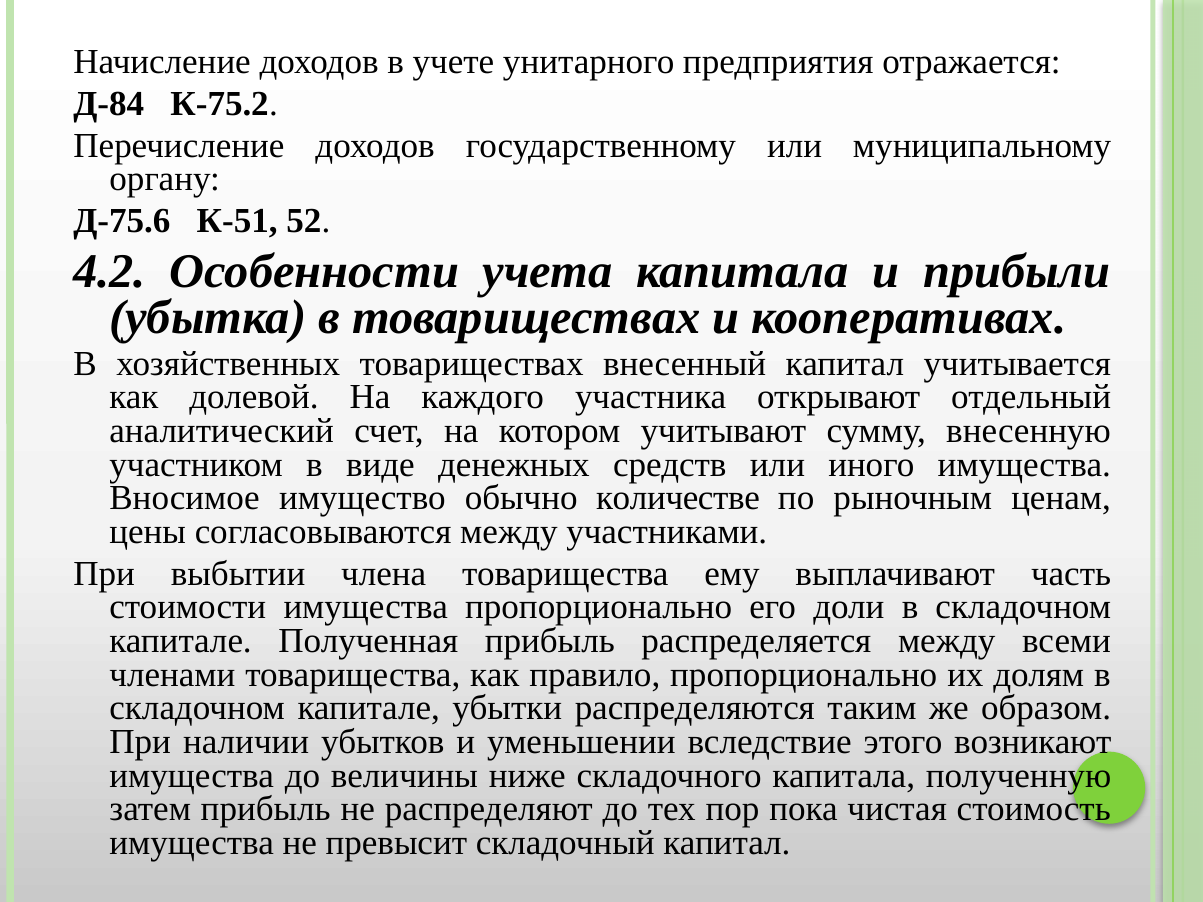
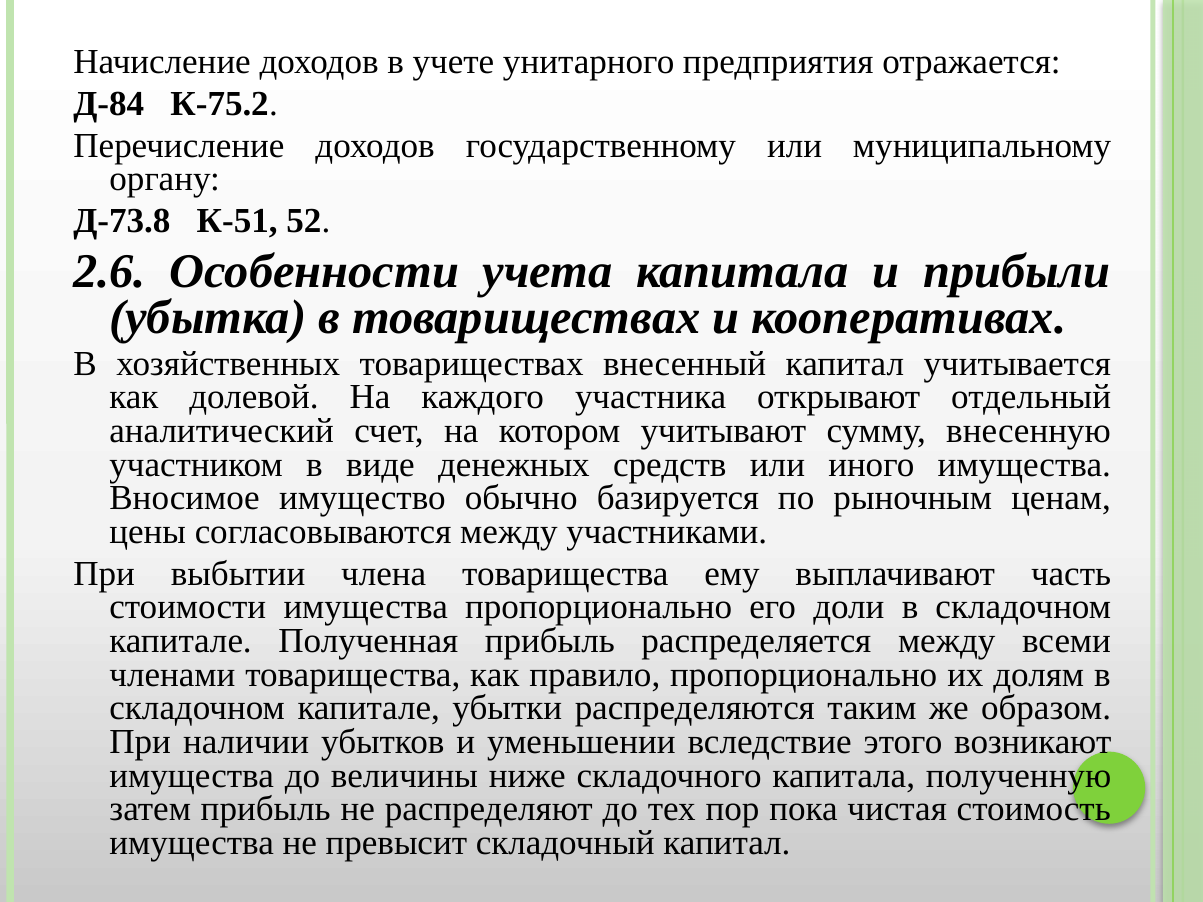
Д-75.6: Д-75.6 -> Д-73.8
4.2: 4.2 -> 2.6
количестве: количестве -> базируется
